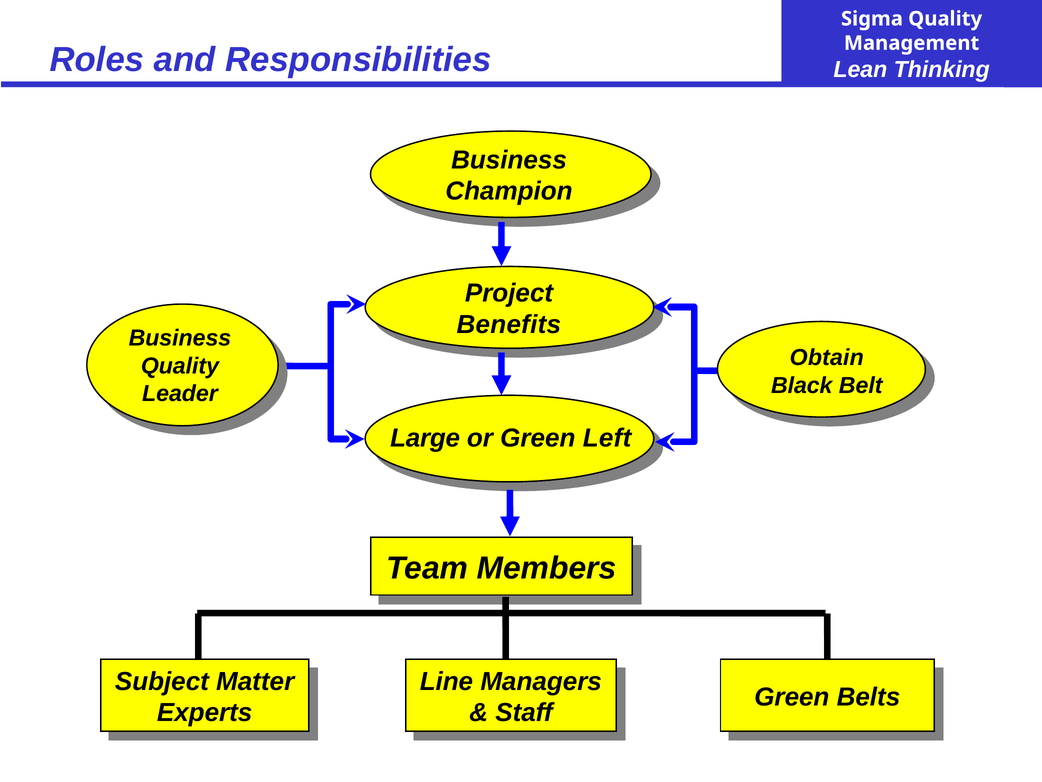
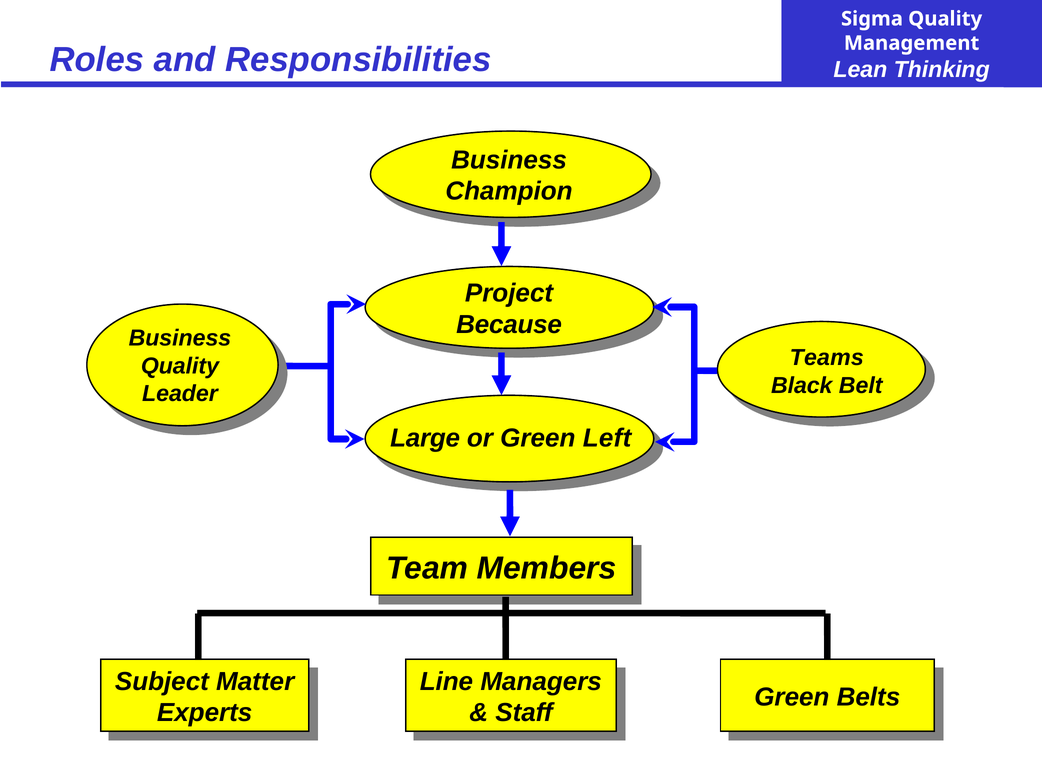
Benefits: Benefits -> Because
Obtain: Obtain -> Teams
